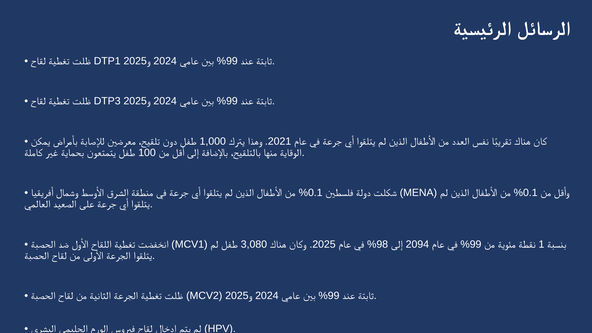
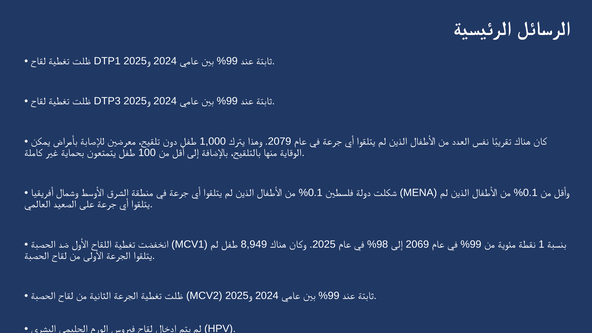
2021: 2021 -> 2079
3,080: 3,080 -> 8,949
2094: 2094 -> 2069
